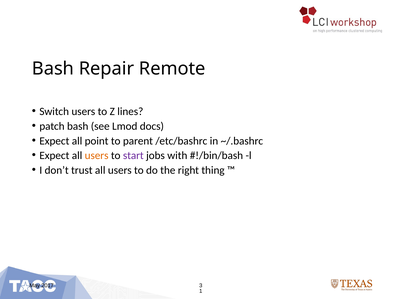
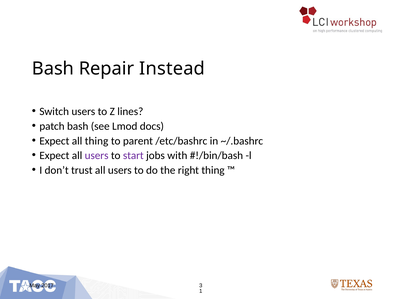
Remote: Remote -> Instead
all point: point -> thing
users at (97, 156) colour: orange -> purple
